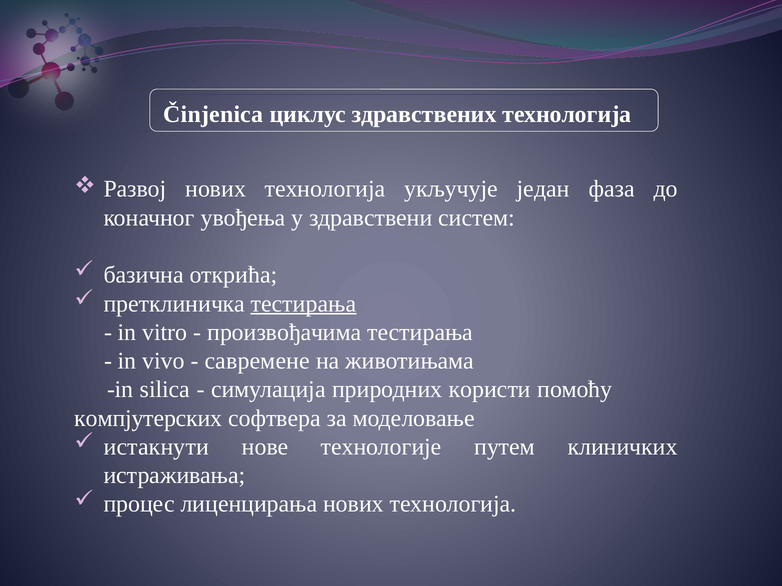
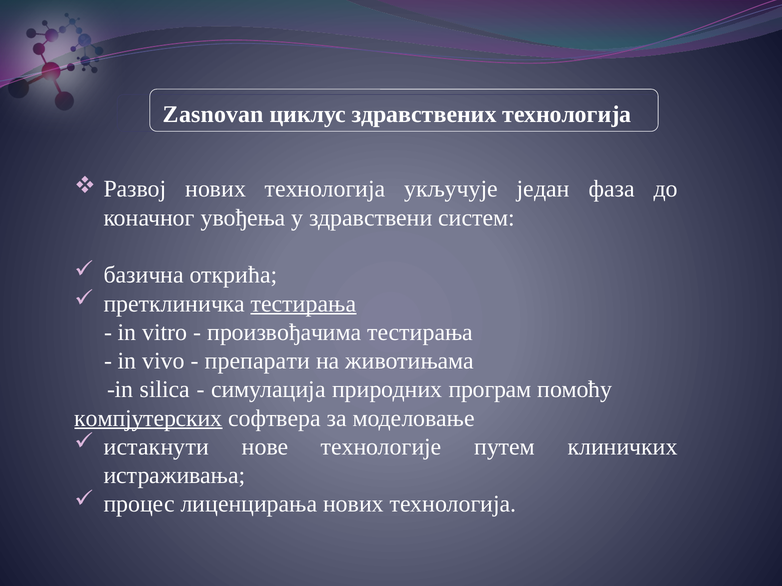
Činjenica: Činjenica -> Zasnovan
савремене: савремене -> препарати
користи: користи -> програм
компјутерских underline: none -> present
